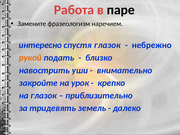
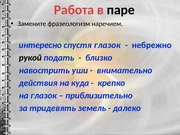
рукой colour: orange -> black
закройте: закройте -> действия
урок: урок -> куда
